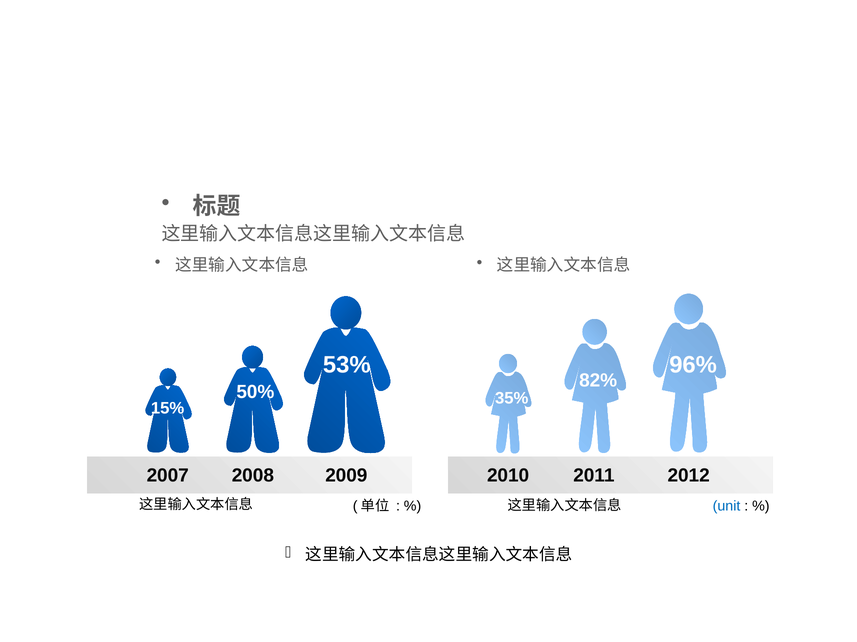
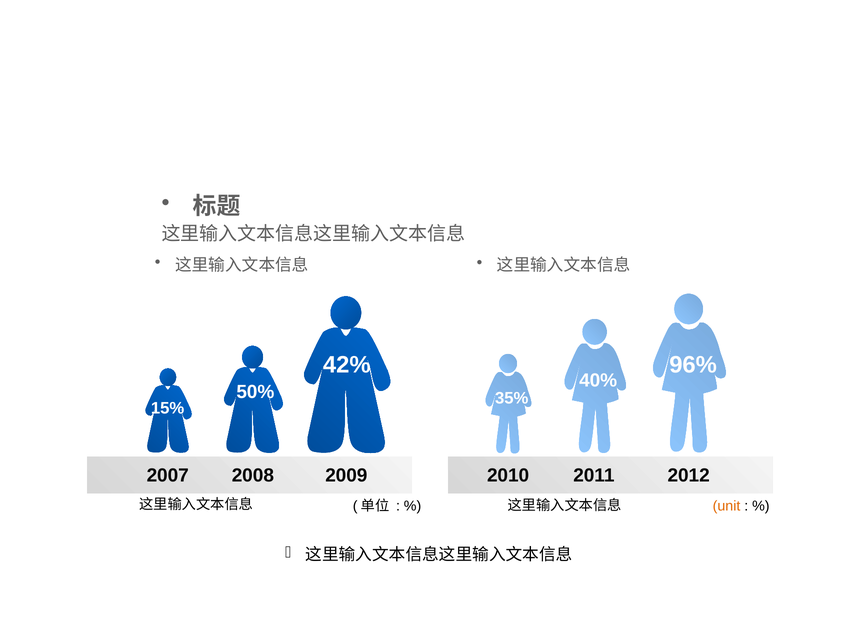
53%: 53% -> 42%
82%: 82% -> 40%
unit colour: blue -> orange
